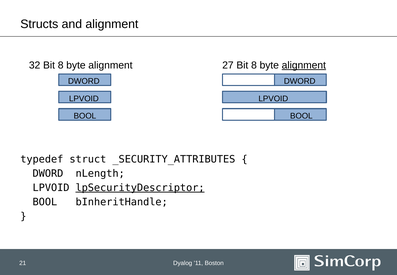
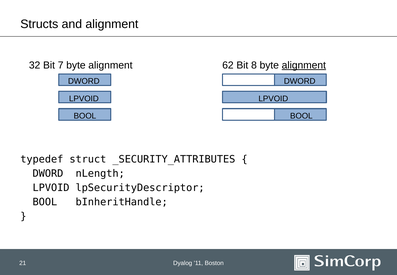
32 Bit 8: 8 -> 7
27: 27 -> 62
lpSecurityDescriptor underline: present -> none
